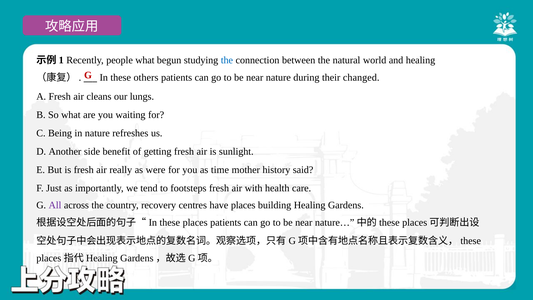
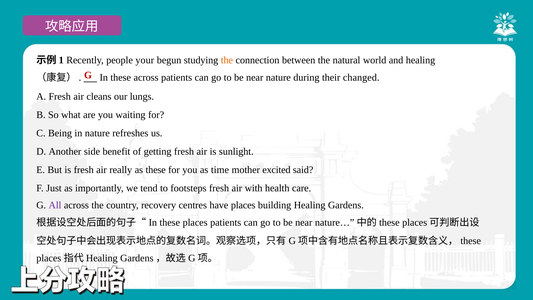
people what: what -> your
the at (227, 60) colour: blue -> orange
these others: others -> across
as were: were -> these
history: history -> excited
